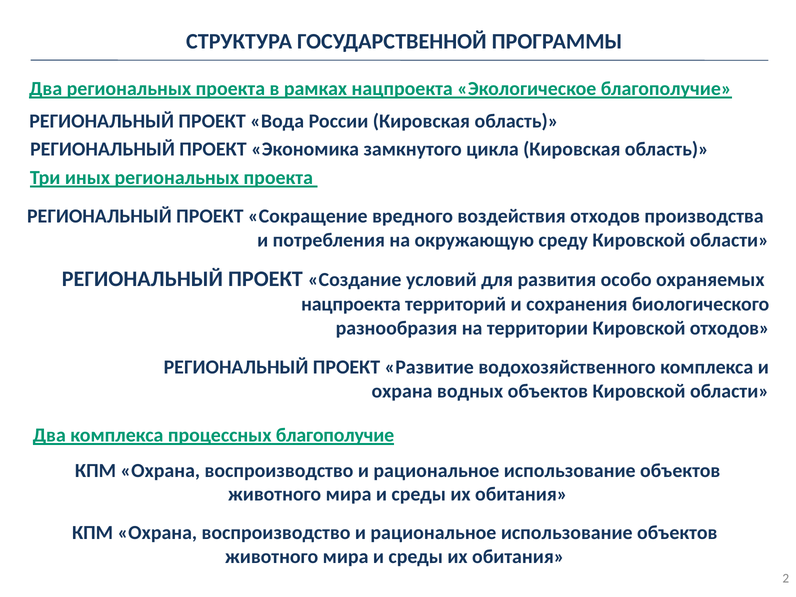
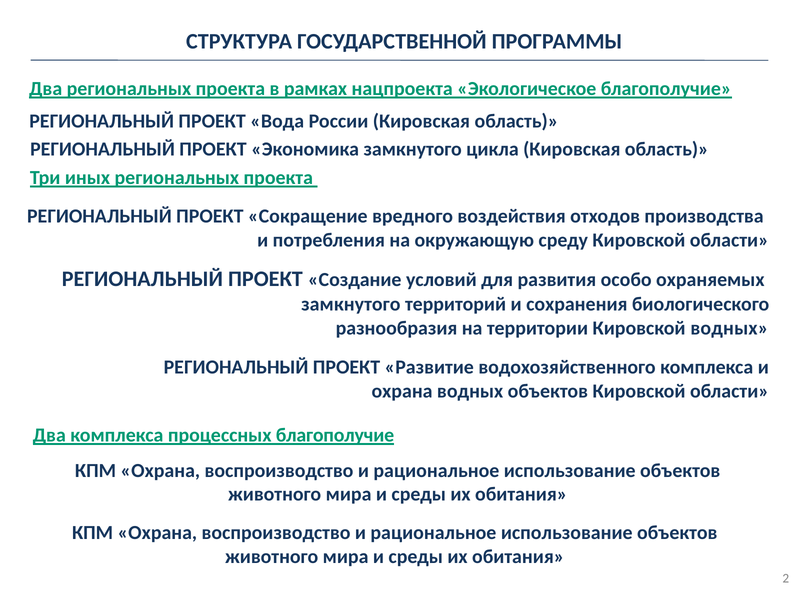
нацпроекта at (351, 304): нацпроекта -> замкнутого
Кировской отходов: отходов -> водных
